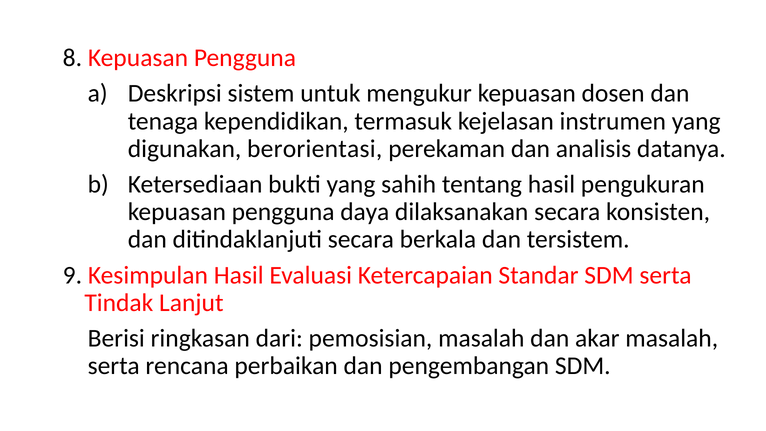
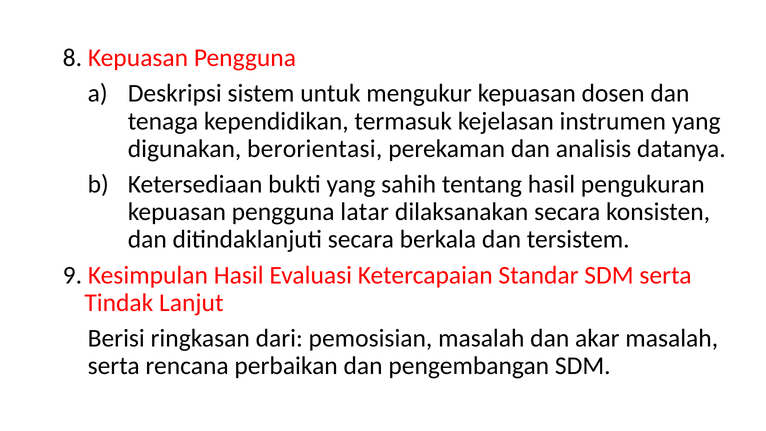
daya: daya -> latar
